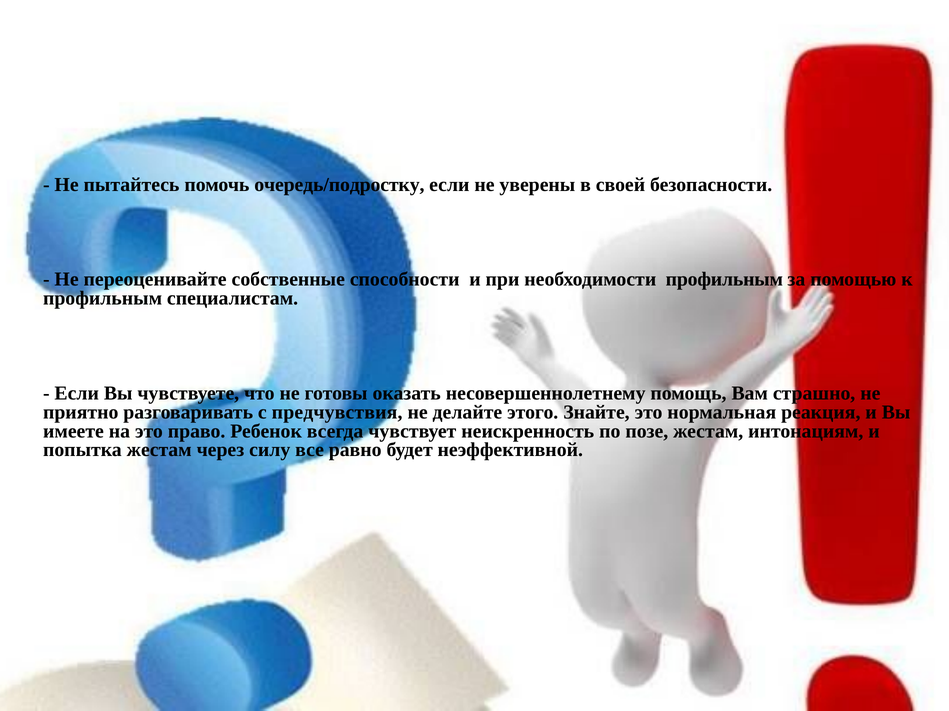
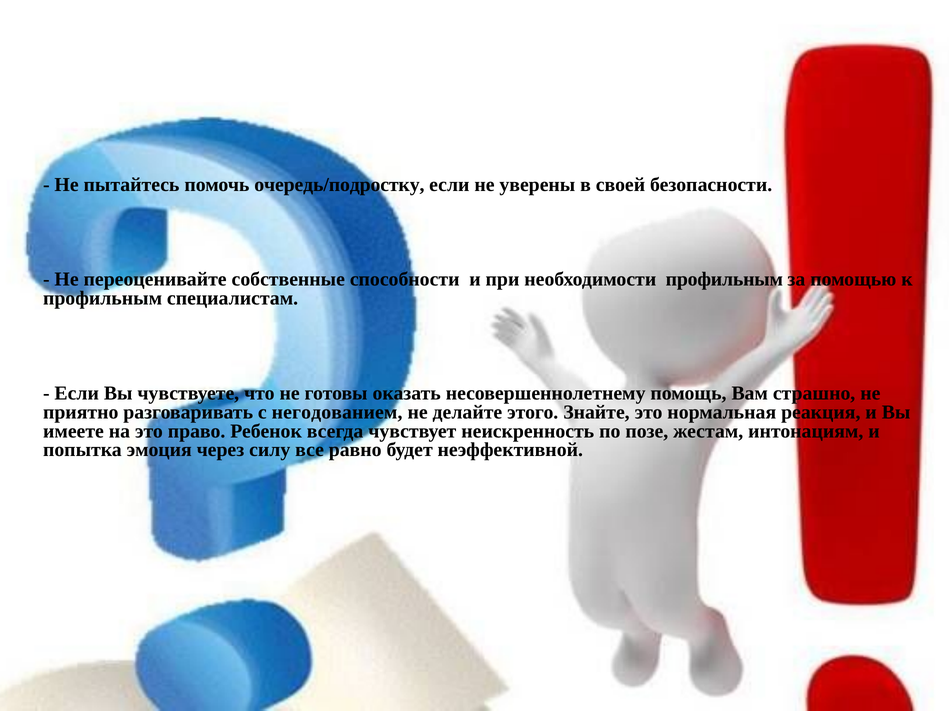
предчувствия: предчувствия -> негодованием
попытка жестам: жестам -> эмоция
